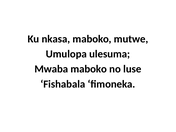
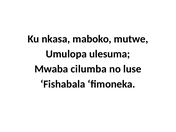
Mwaba maboko: maboko -> cilumba
